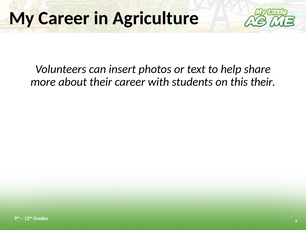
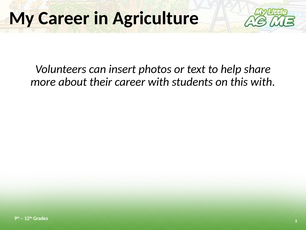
this their: their -> with
